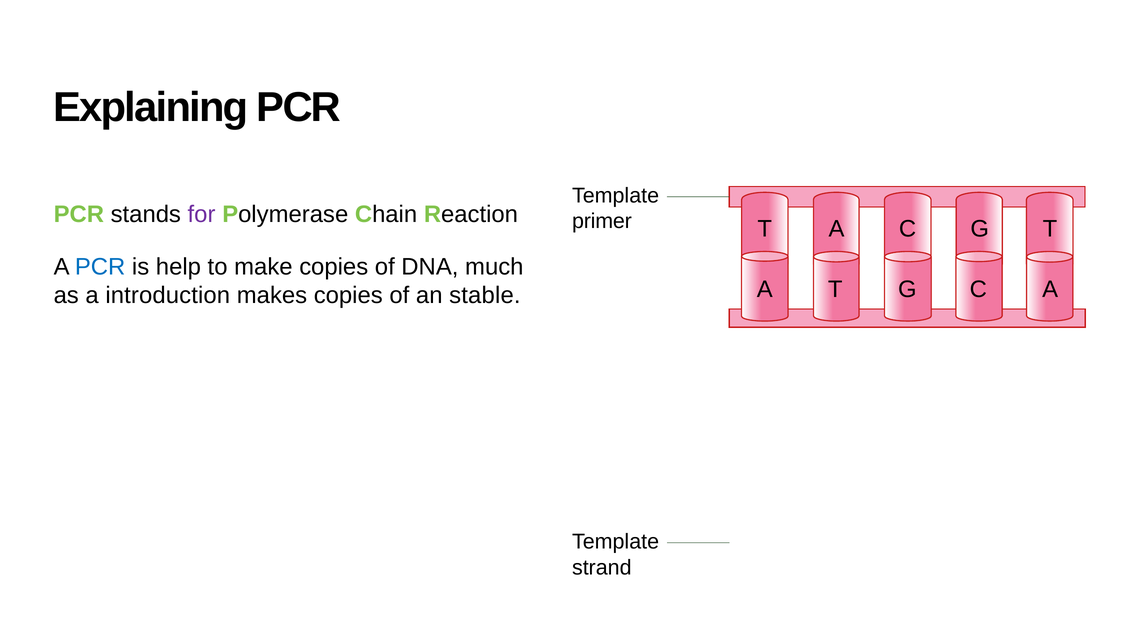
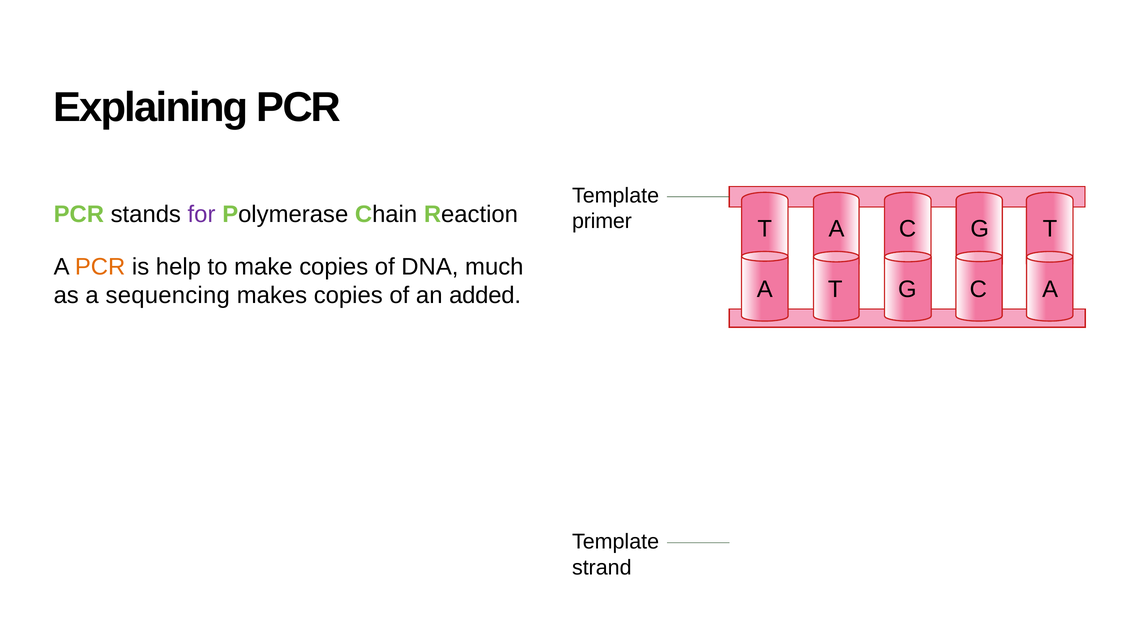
PCR at (100, 267) colour: blue -> orange
introduction: introduction -> sequencing
stable: stable -> added
